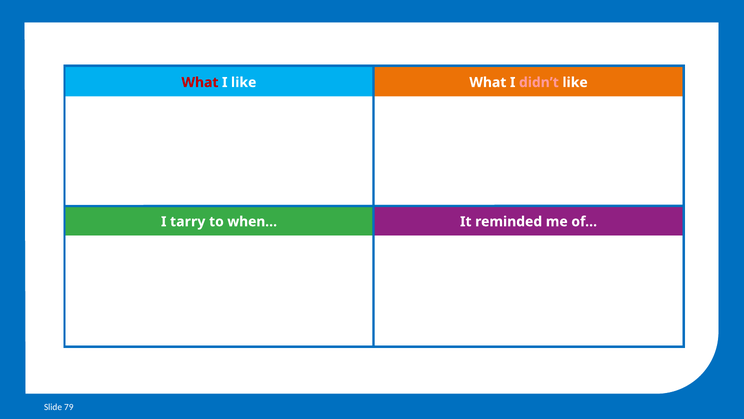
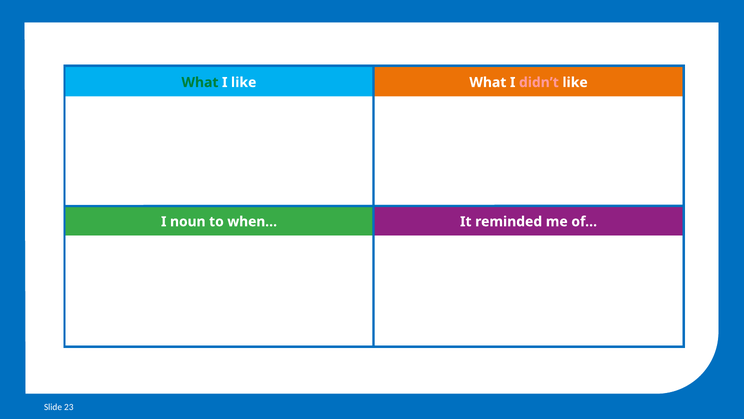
What at (200, 82) colour: red -> green
tarry: tarry -> noun
79: 79 -> 23
